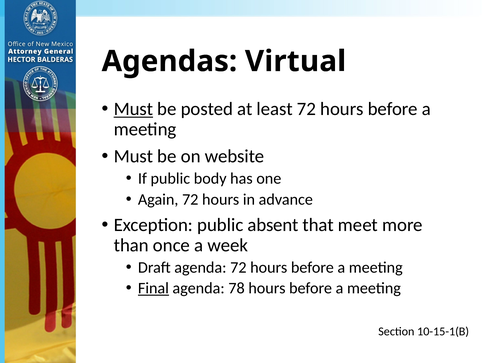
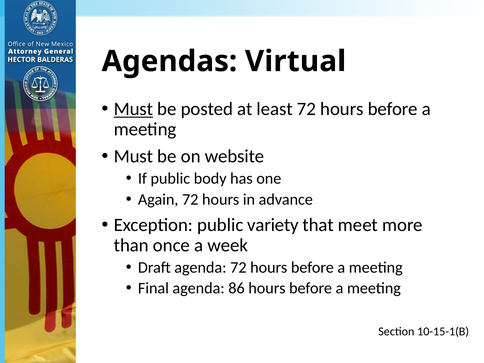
absent: absent -> variety
Final underline: present -> none
78: 78 -> 86
